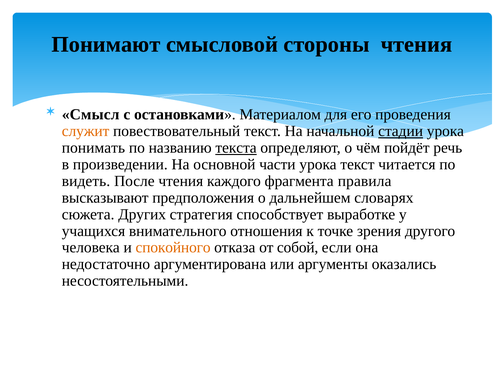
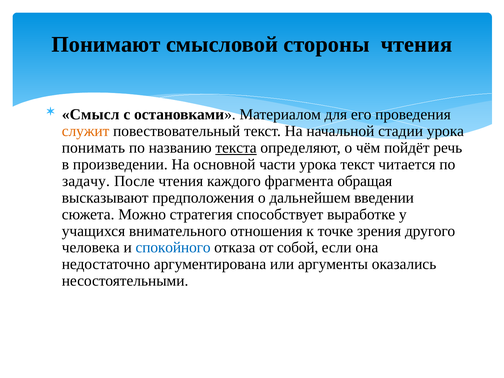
стадии underline: present -> none
видеть: видеть -> задачу
правила: правила -> обращая
словарях: словарях -> введении
Других: Других -> Можно
спокойного colour: orange -> blue
